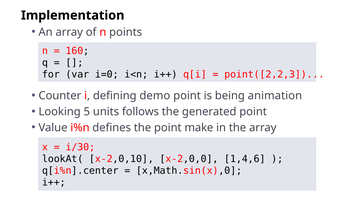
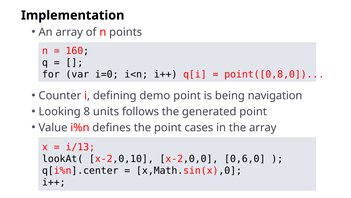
point([2,2,3: point([2,2,3 -> point([0,8,0
animation: animation -> navigation
5: 5 -> 8
make: make -> cases
i/30: i/30 -> i/13
1,4,6: 1,4,6 -> 0,6,0
